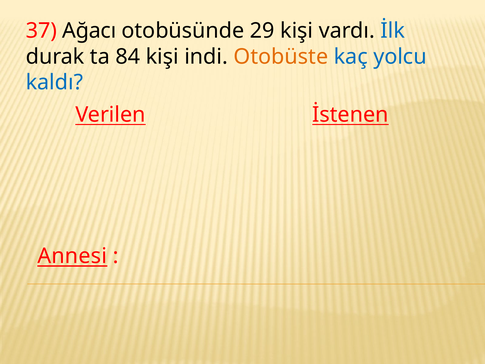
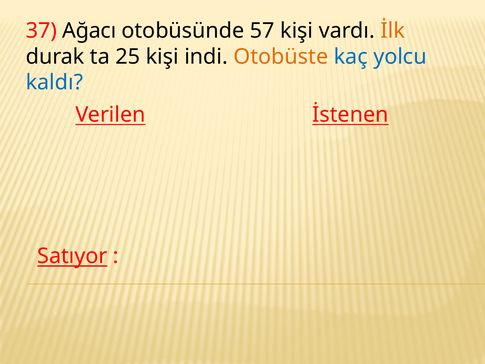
29: 29 -> 57
İlk colour: blue -> orange
84: 84 -> 25
Annesi: Annesi -> Satıyor
